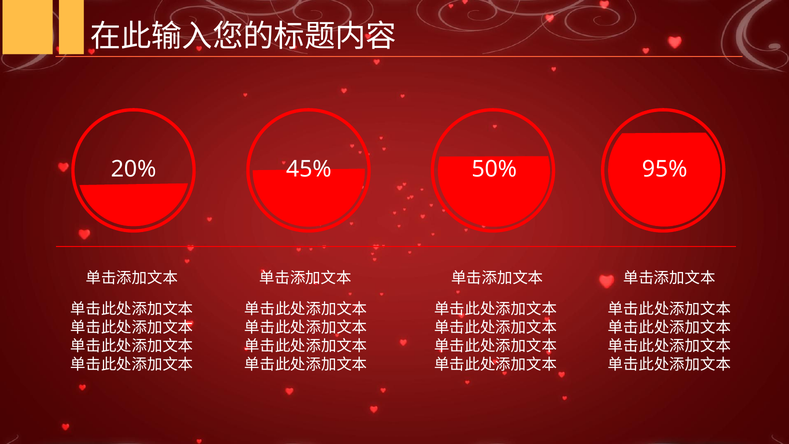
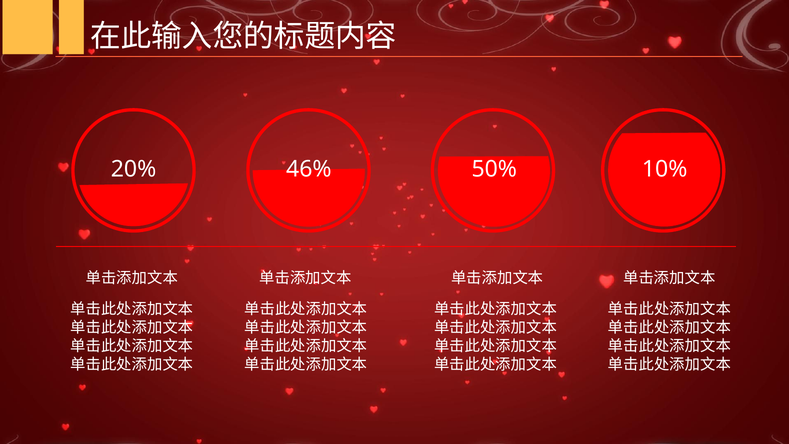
45%: 45% -> 46%
95%: 95% -> 10%
